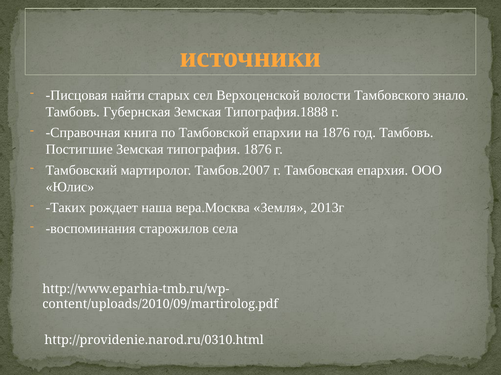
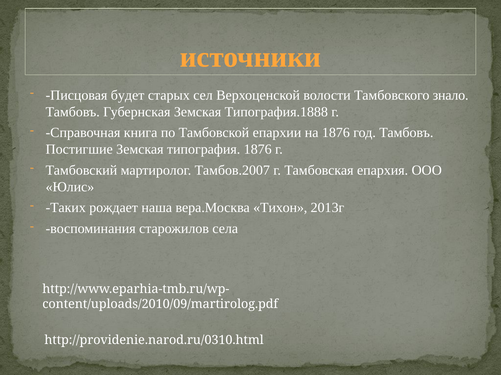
найти: найти -> будет
Земля: Земля -> Тихон
